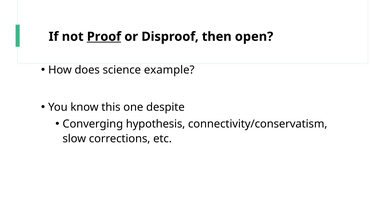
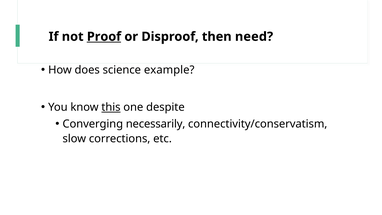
open: open -> need
this underline: none -> present
hypothesis: hypothesis -> necessarily
